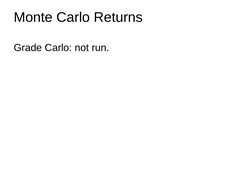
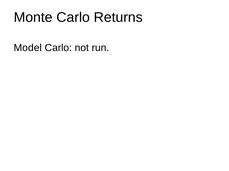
Grade: Grade -> Model
